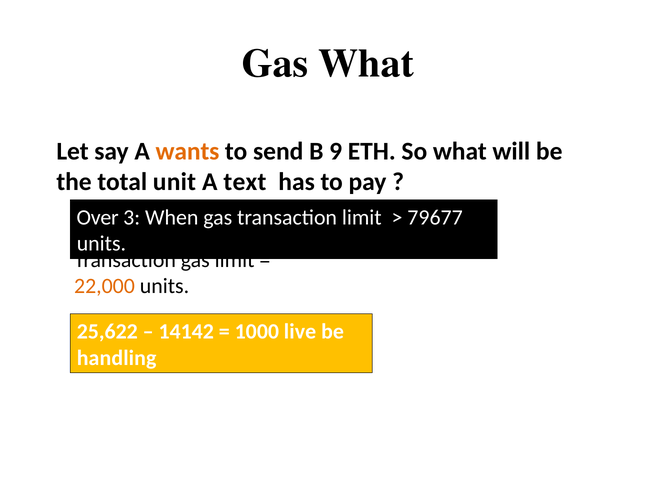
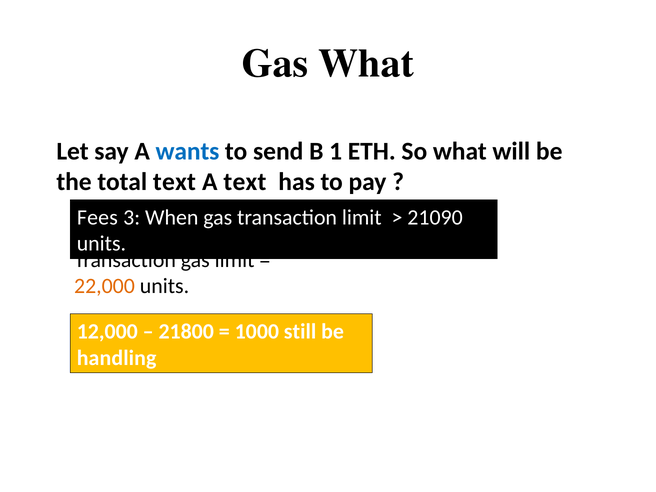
wants colour: orange -> blue
9: 9 -> 1
total unit: unit -> text
Over: Over -> Fees
79677: 79677 -> 21090
25,622: 25,622 -> 12,000
14142: 14142 -> 21800
live: live -> still
